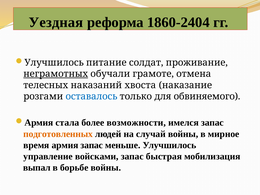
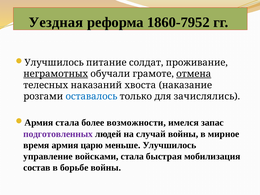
1860-2404: 1860-2404 -> 1860-7952
отмена underline: none -> present
обвиняемого: обвиняемого -> зачислялись
подготовленных colour: orange -> purple
армия запас: запас -> царю
войсками запас: запас -> стала
выпал: выпал -> состав
